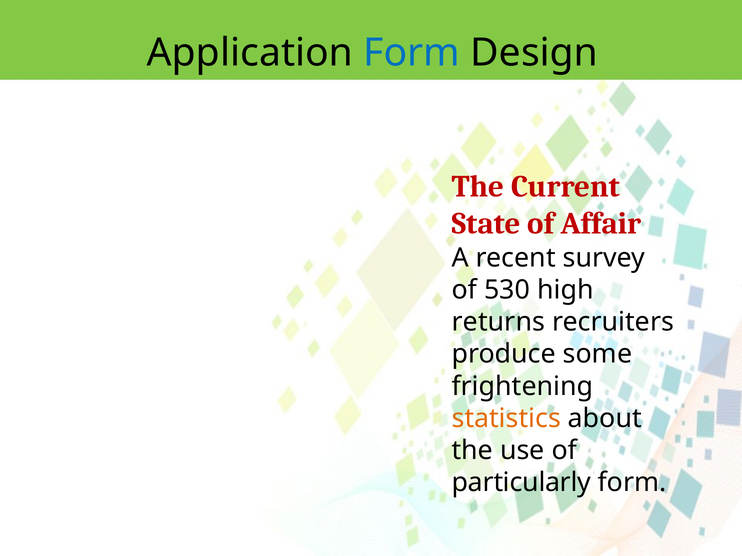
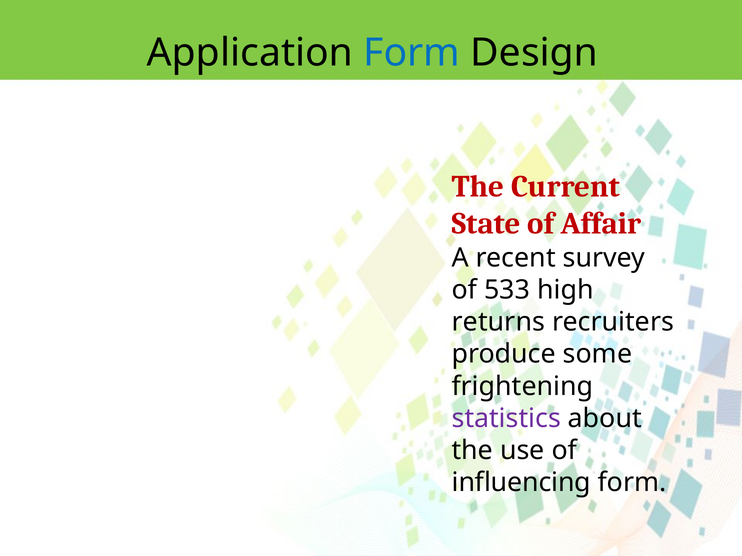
530: 530 -> 533
statistics colour: orange -> purple
particularly: particularly -> influencing
